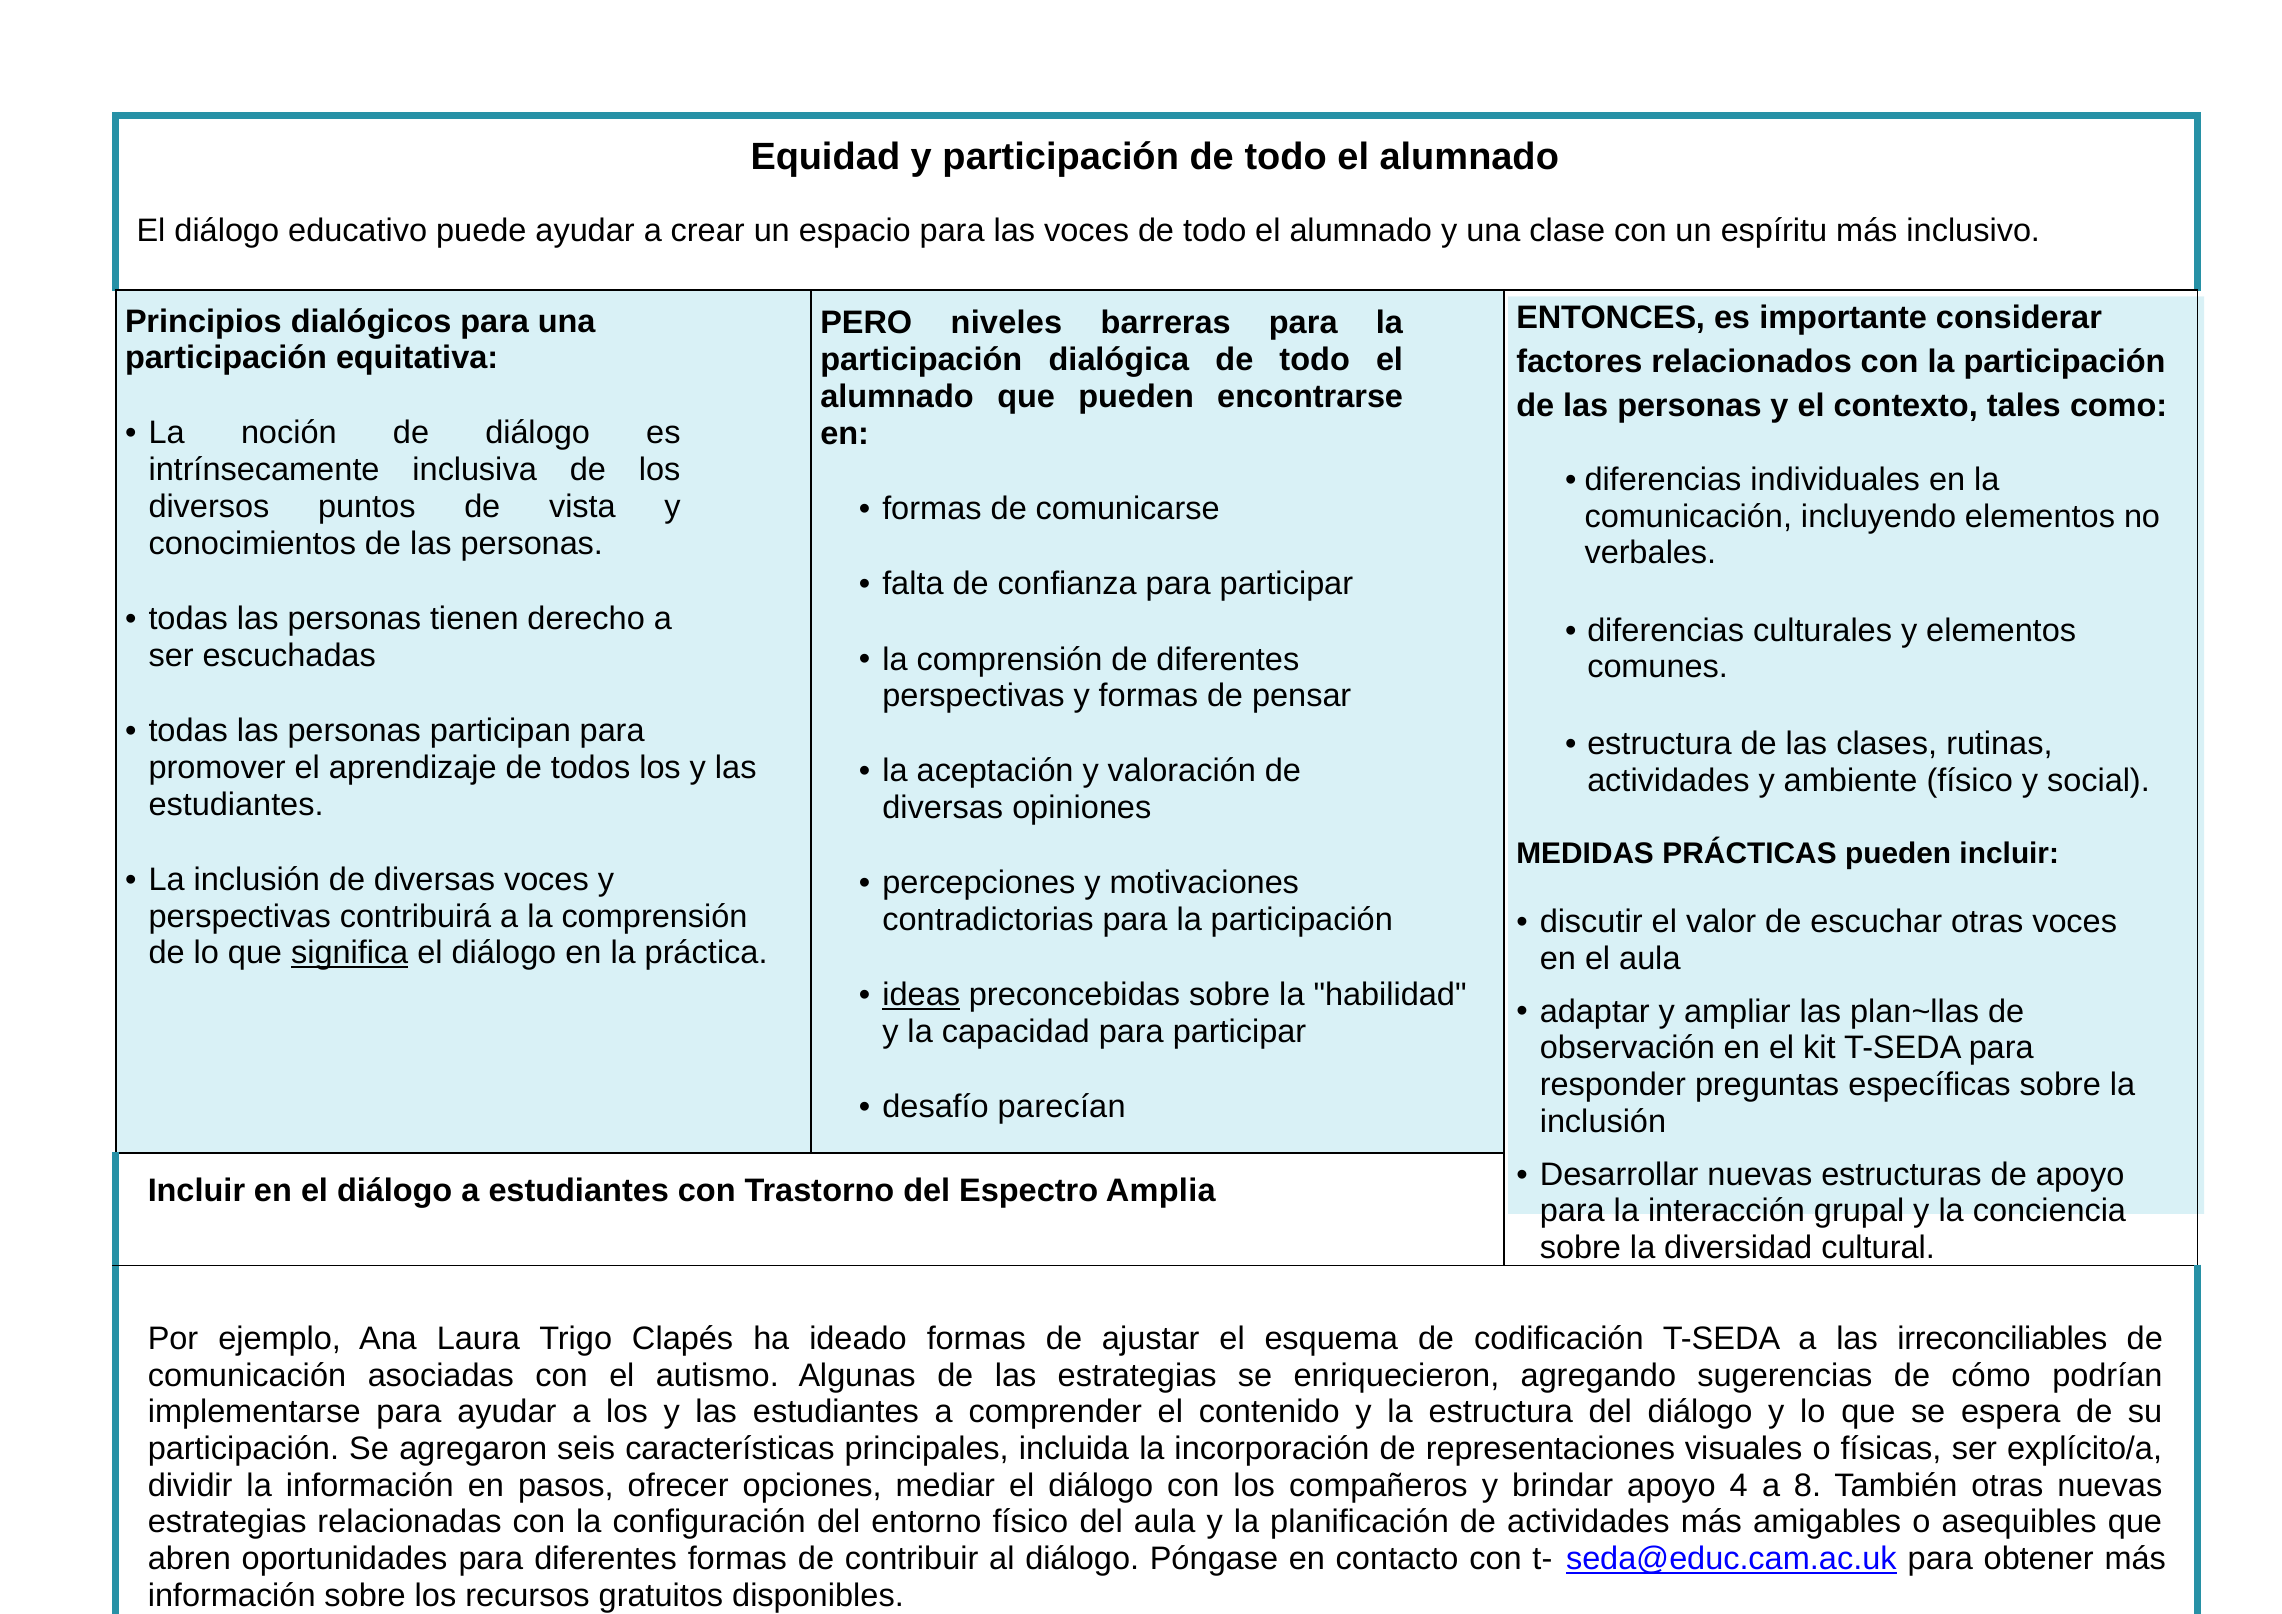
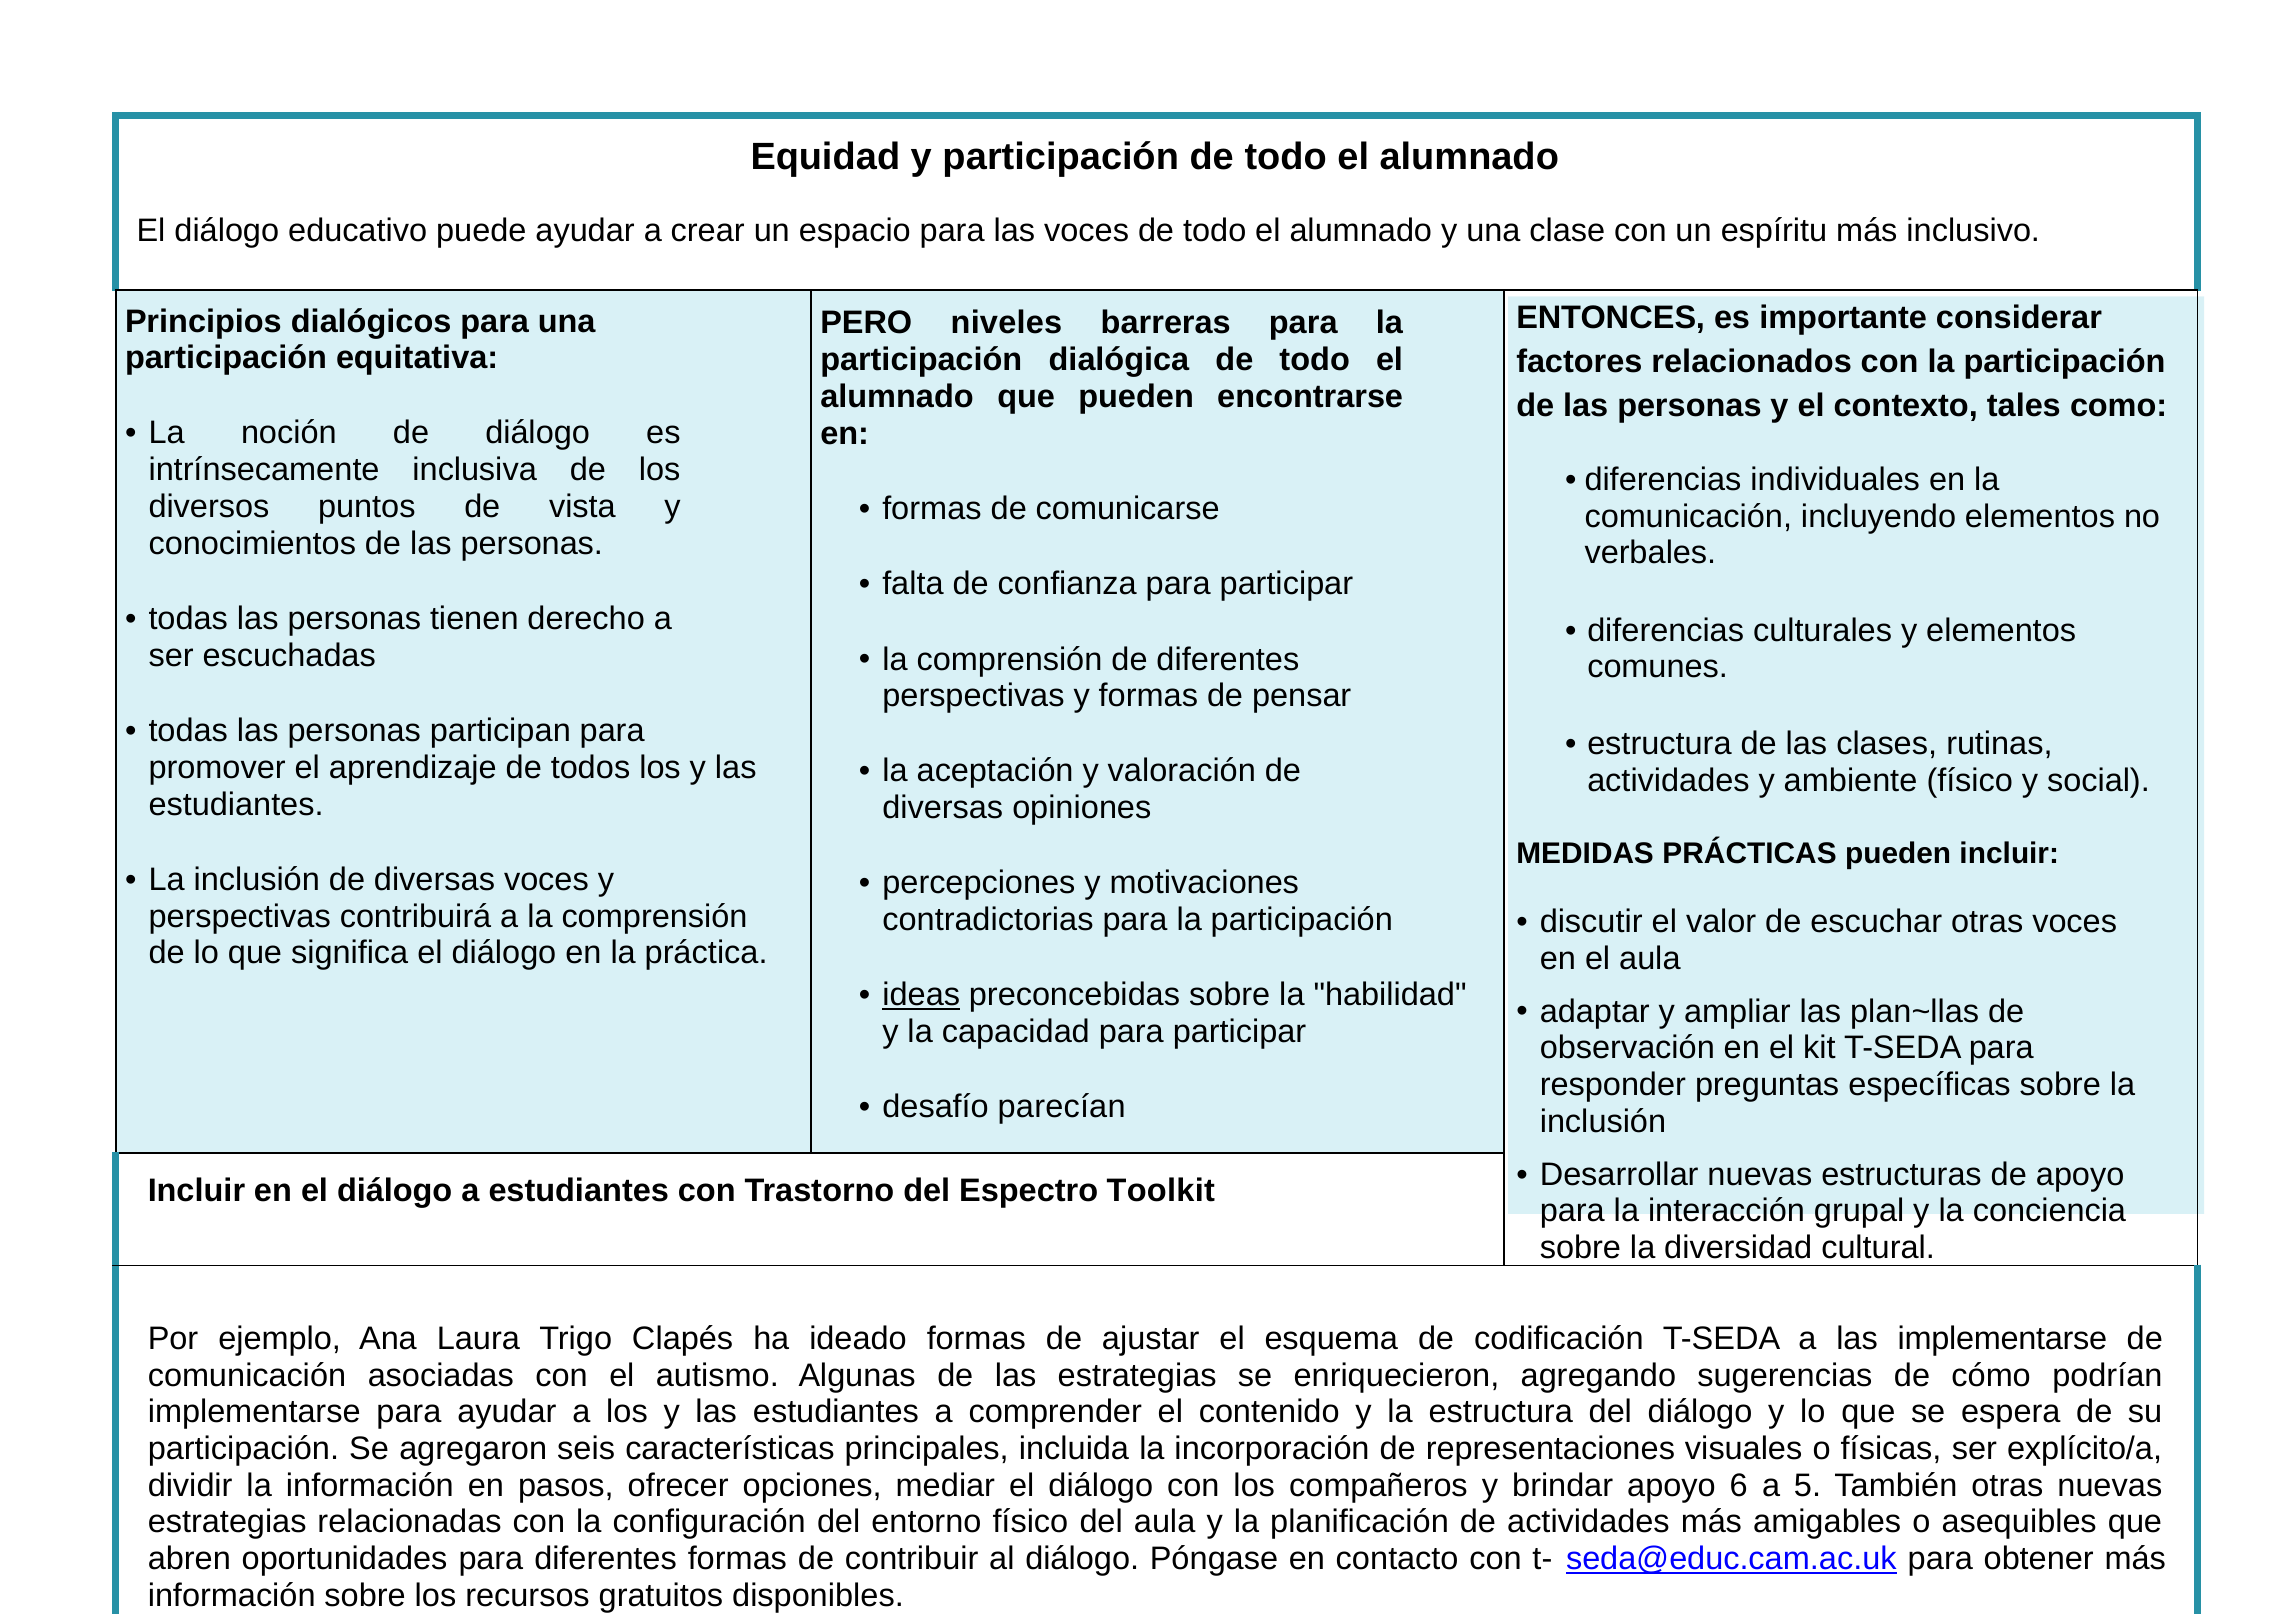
significa underline: present -> none
Amplia: Amplia -> Toolkit
las irreconciliables: irreconciliables -> implementarse
4: 4 -> 6
8: 8 -> 5
